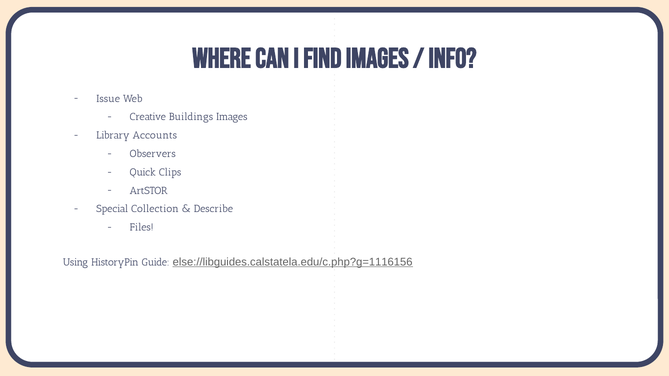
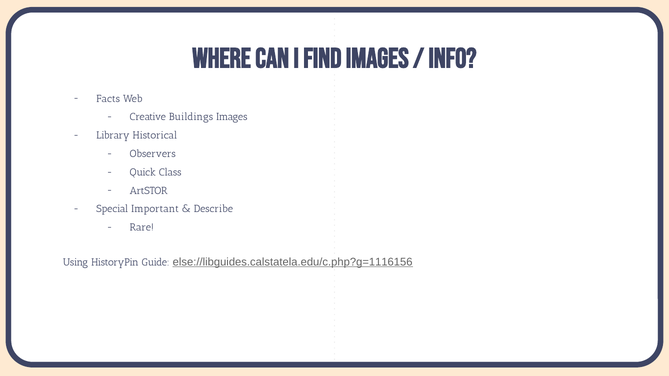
Issue: Issue -> Facts
Accounts: Accounts -> Historical
Clips: Clips -> Class
Collection: Collection -> Important
Files: Files -> Rare
